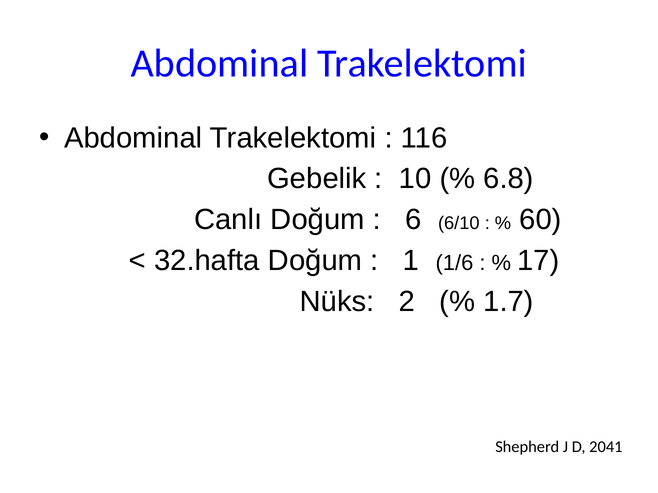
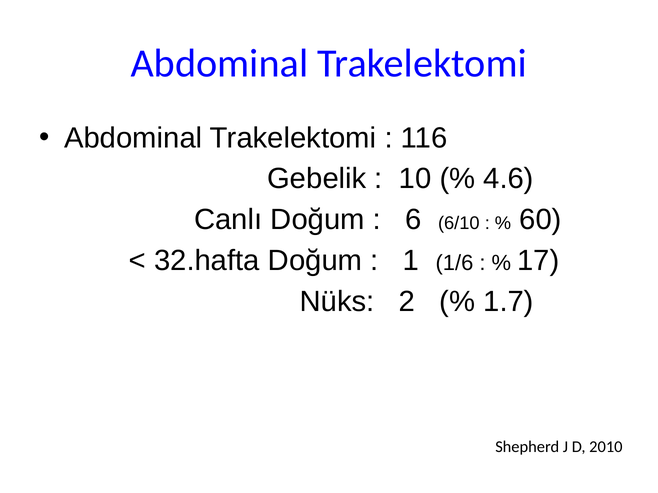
6.8: 6.8 -> 4.6
2041: 2041 -> 2010
